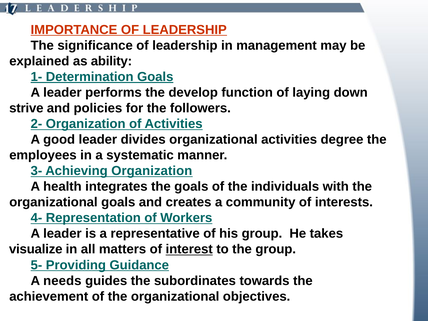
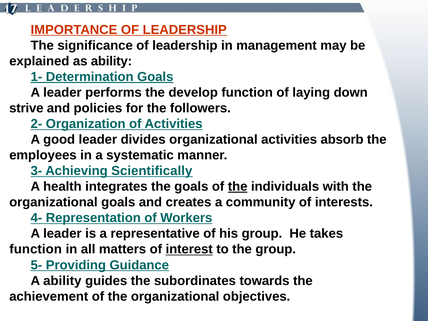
degree: degree -> absorb
Achieving Organization: Organization -> Scientifically
the at (238, 187) underline: none -> present
visualize at (36, 249): visualize -> function
A needs: needs -> ability
